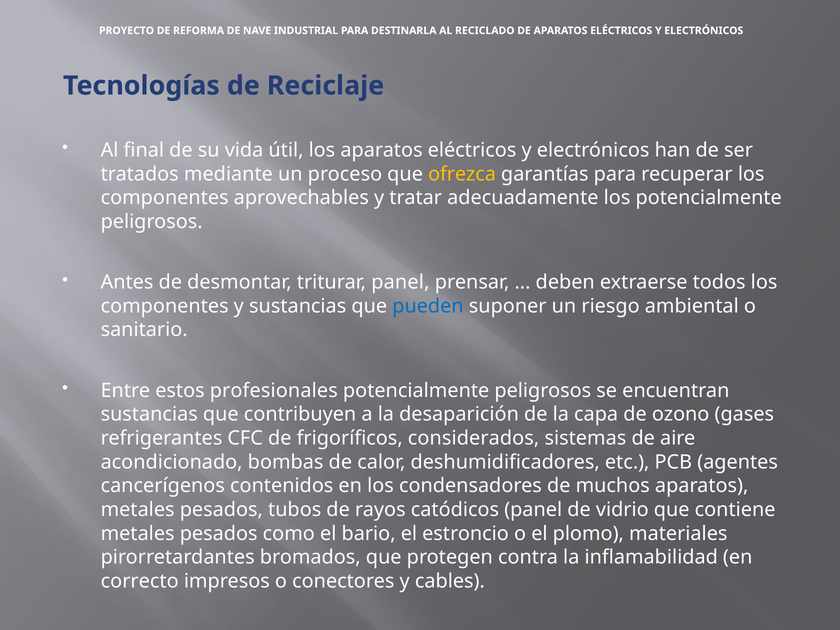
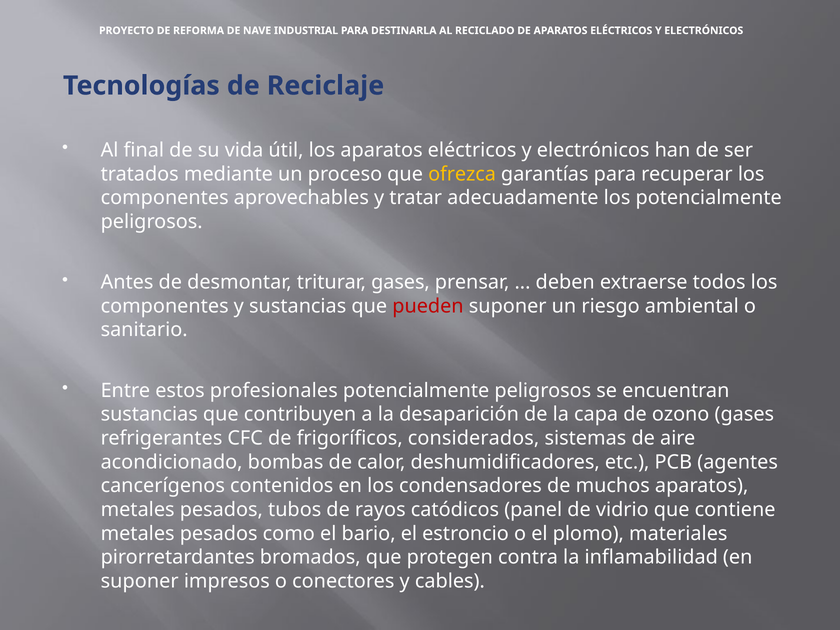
triturar panel: panel -> gases
pueden colour: blue -> red
correcto at (140, 581): correcto -> suponer
